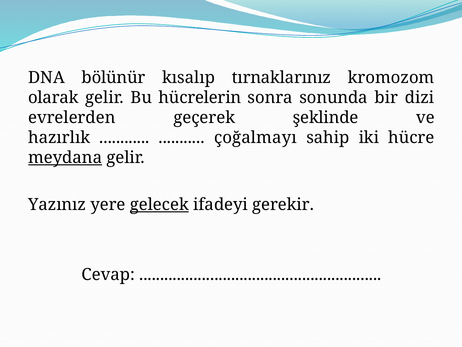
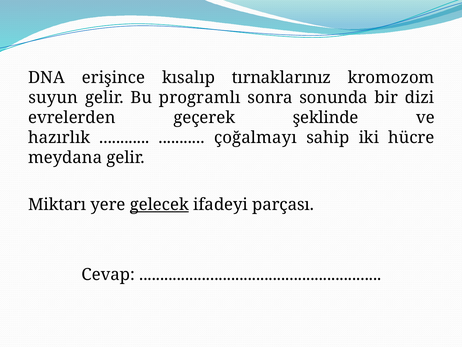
bölünür: bölünür -> erişince
olarak: olarak -> suyun
hücrelerin: hücrelerin -> programlı
meydana underline: present -> none
Yazınız: Yazınız -> Miktarı
gerekir: gerekir -> parçası
